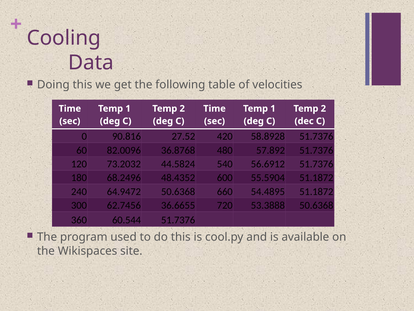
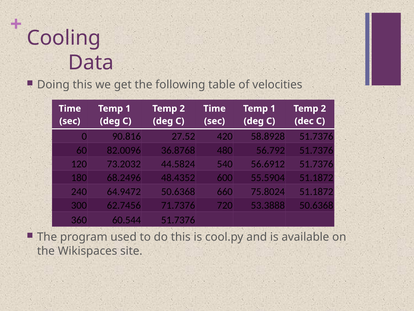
57.892: 57.892 -> 56.792
54.4895: 54.4895 -> 75.8024
36.6655: 36.6655 -> 71.7376
